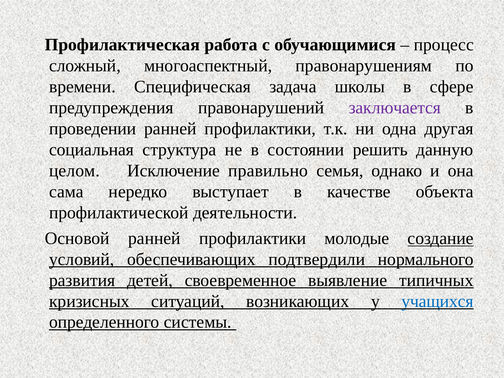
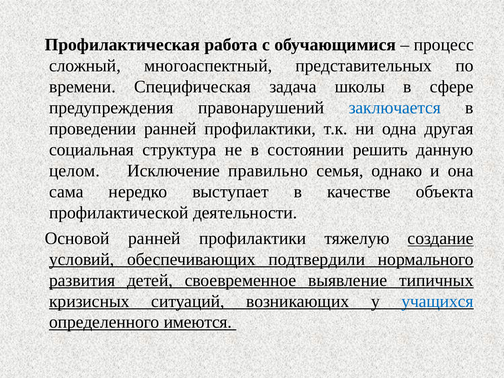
правонарушениям: правонарушениям -> представительных
заключается colour: purple -> blue
молодые: молодые -> тяжелую
системы: системы -> имеются
